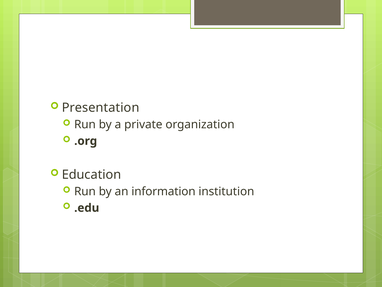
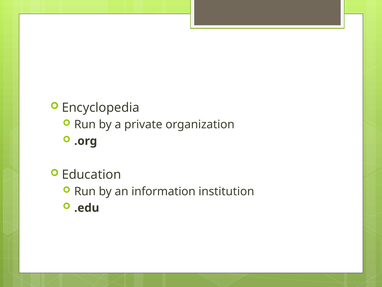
Presentation: Presentation -> Encyclopedia
